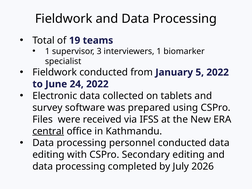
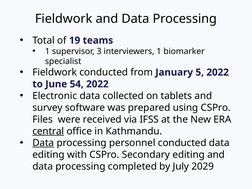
24: 24 -> 54
Data at (43, 143) underline: none -> present
2026: 2026 -> 2029
